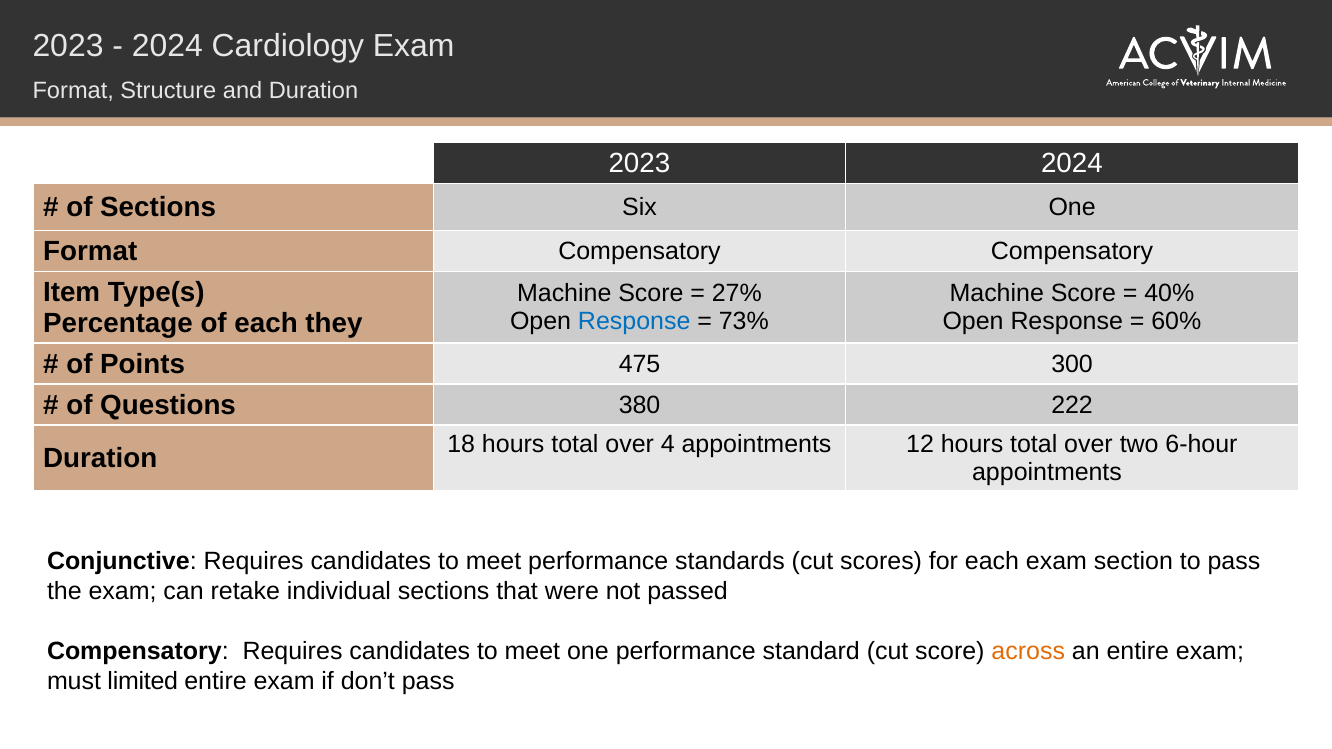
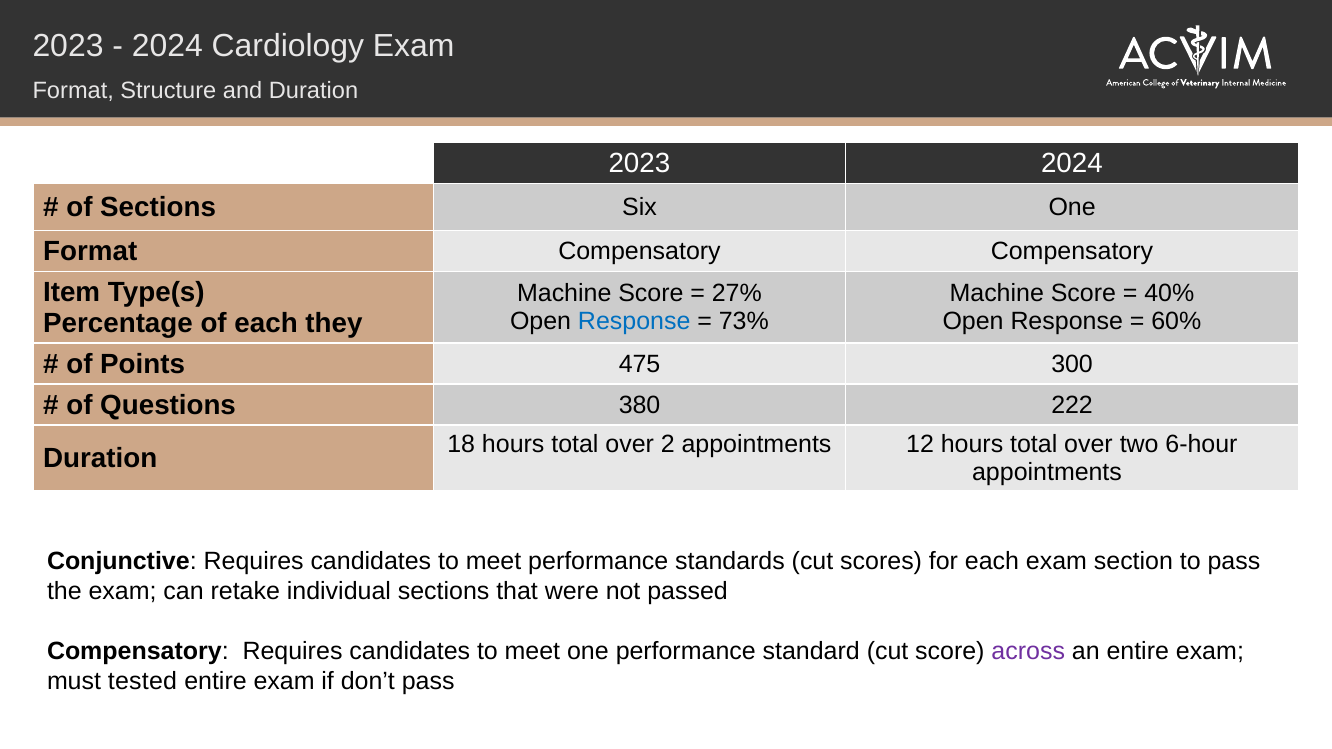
4: 4 -> 2
across colour: orange -> purple
limited: limited -> tested
